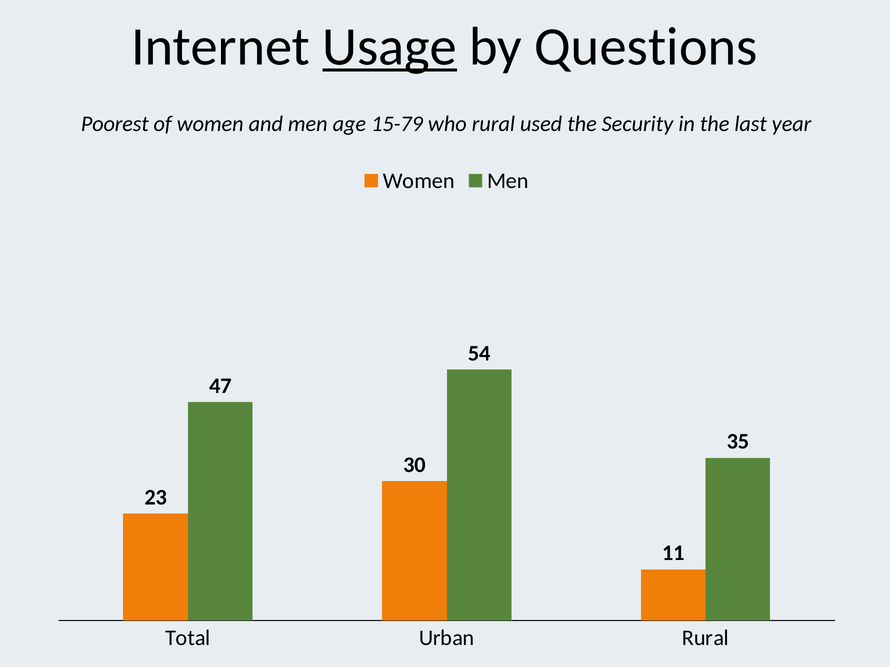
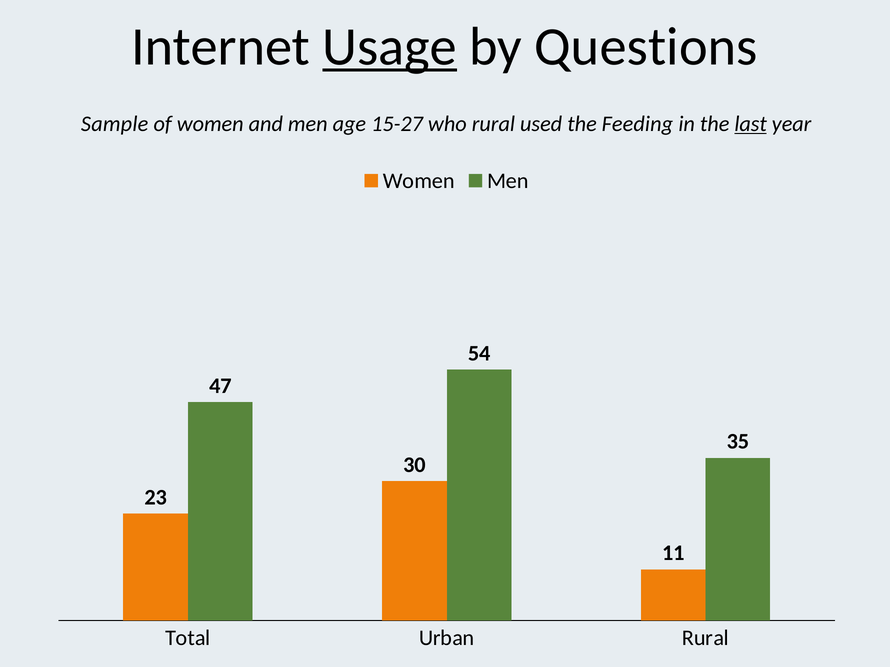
Poorest: Poorest -> Sample
15-79: 15-79 -> 15-27
Security: Security -> Feeding
last underline: none -> present
